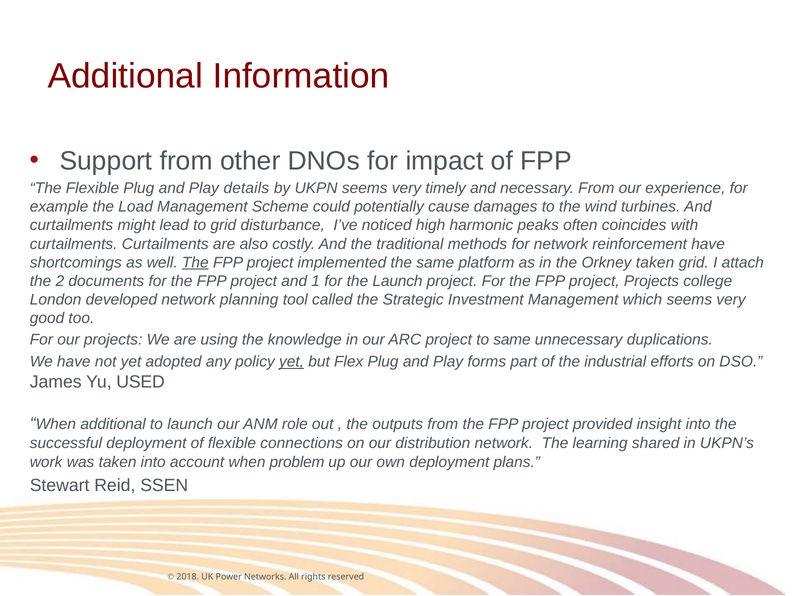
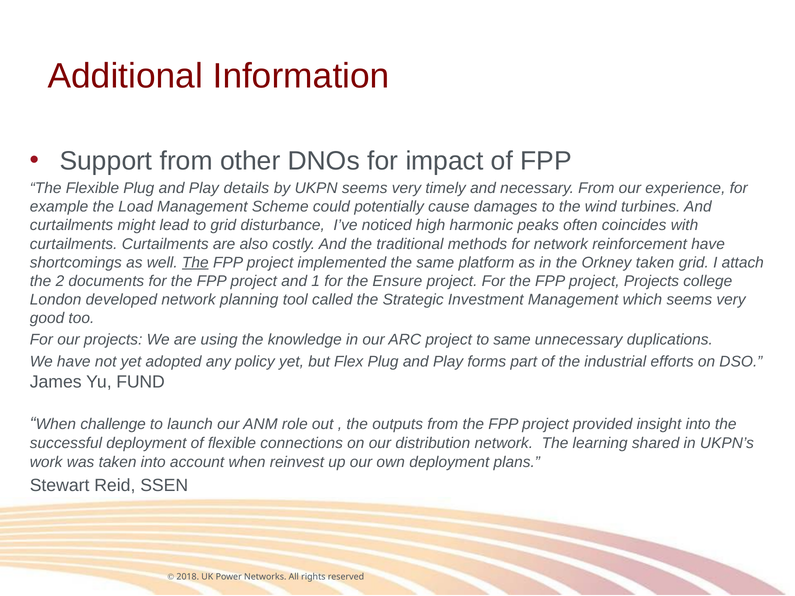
the Launch: Launch -> Ensure
yet at (292, 362) underline: present -> none
USED: USED -> FUND
When additional: additional -> challenge
problem: problem -> reinvest
